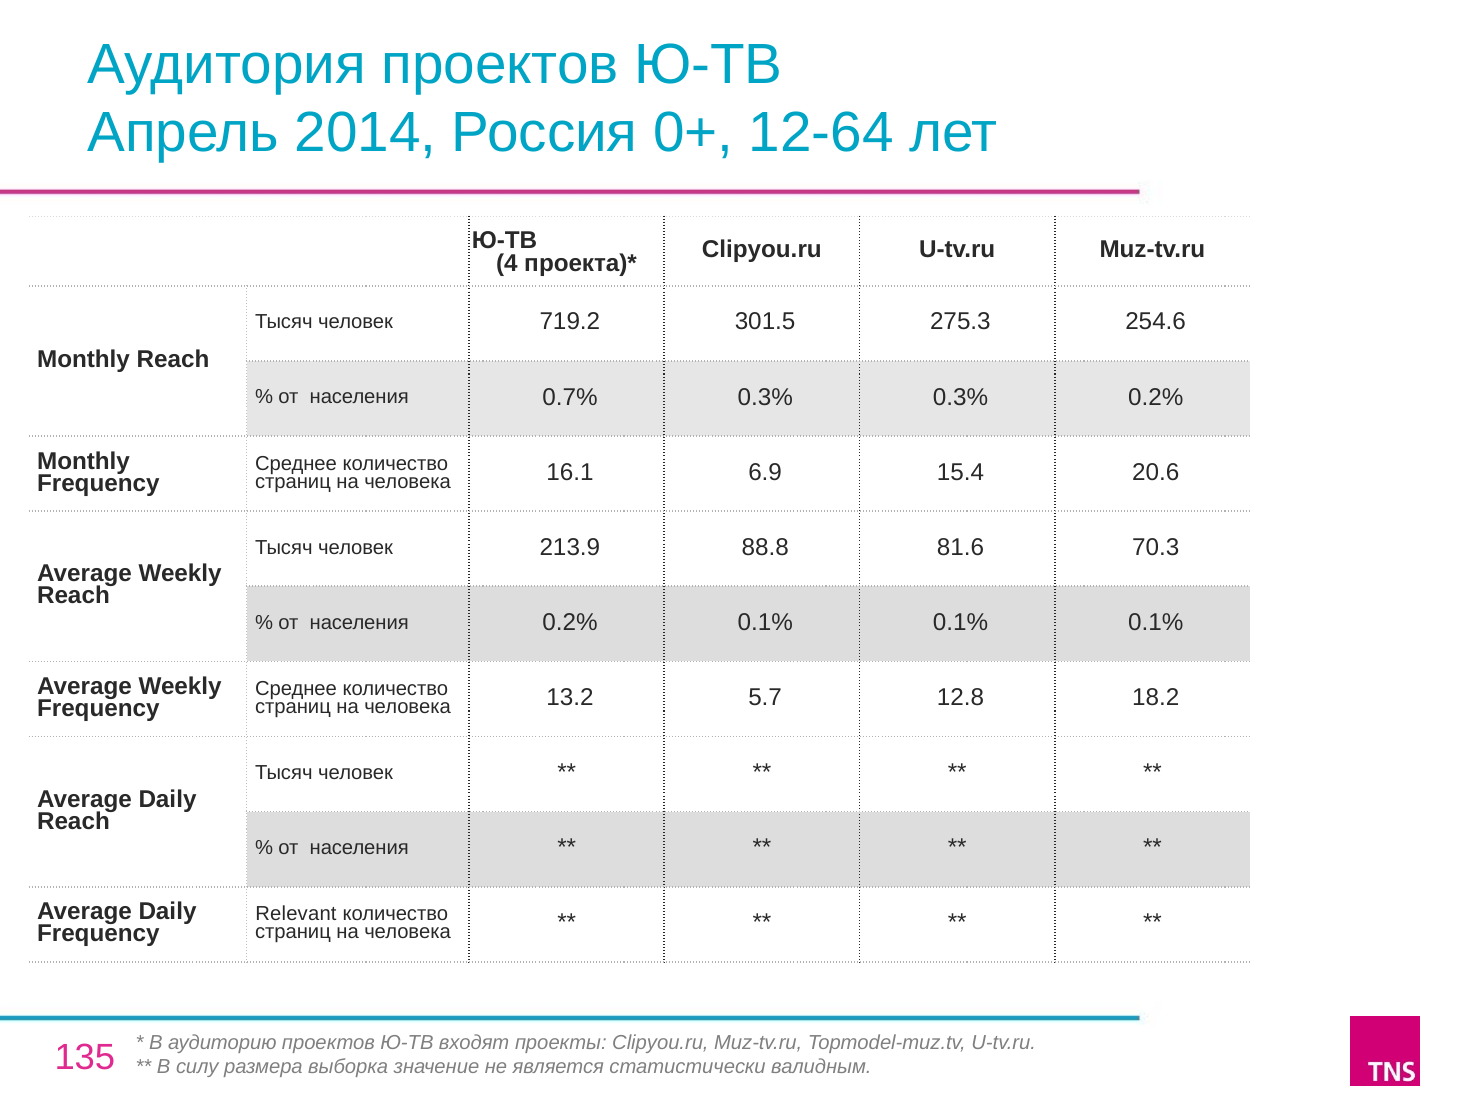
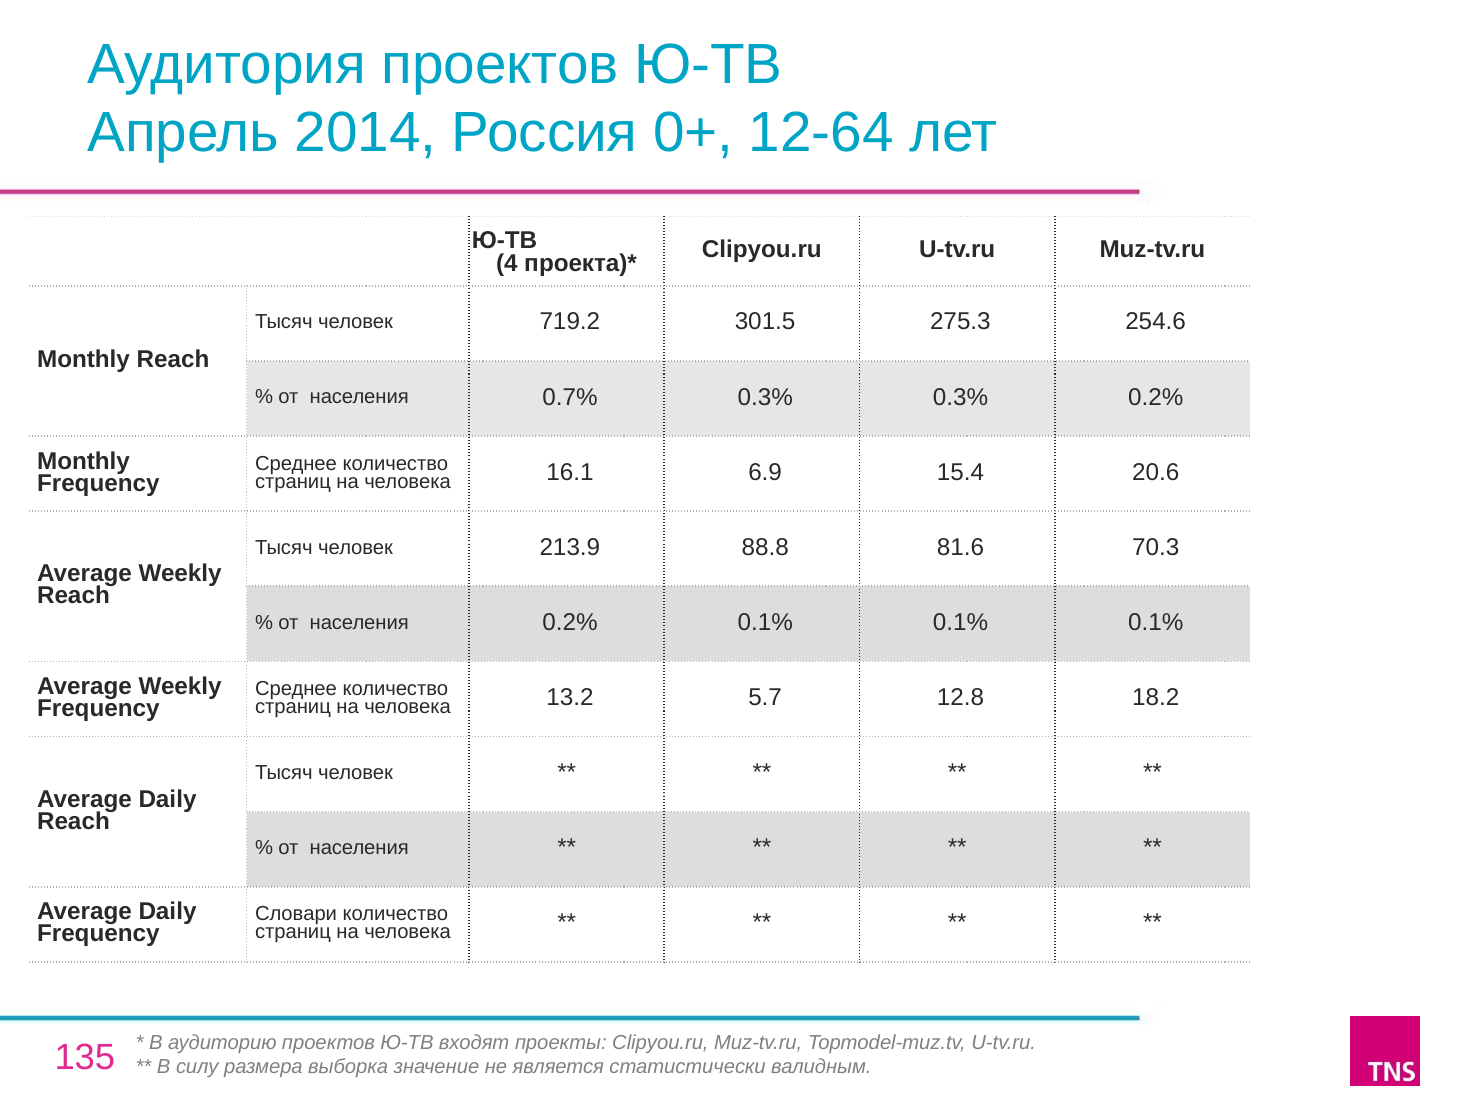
Relevant: Relevant -> Словари
